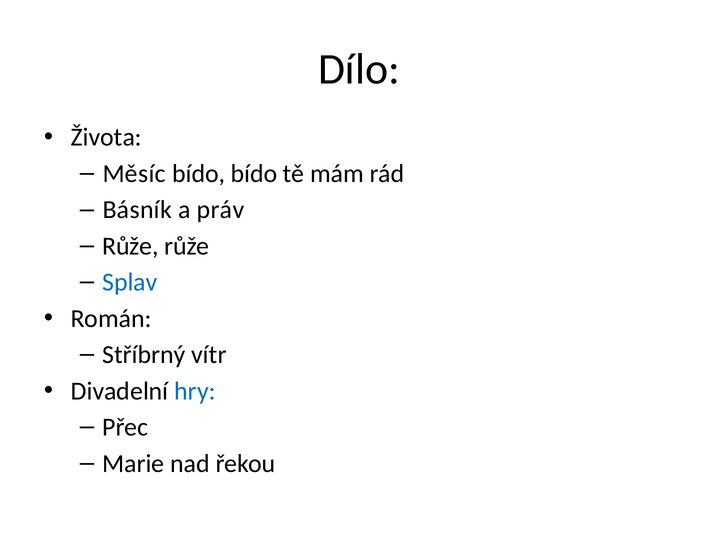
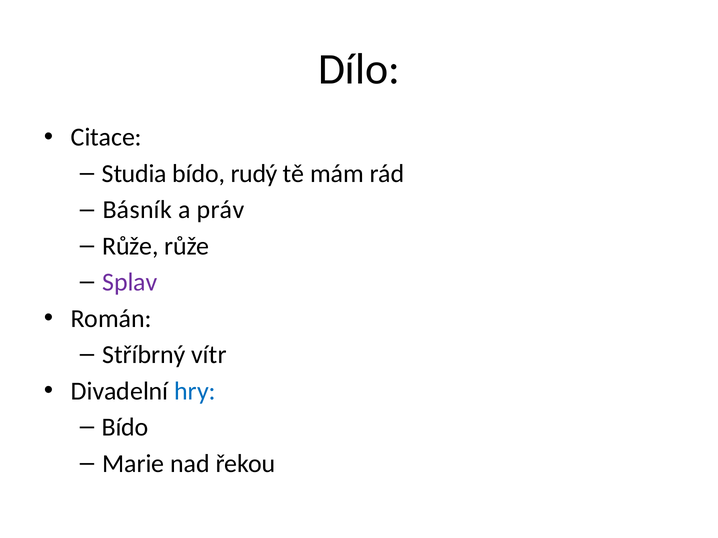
Života: Života -> Citace
Měsíc: Měsíc -> Studia
bído bído: bído -> rudý
Splav colour: blue -> purple
Přec at (125, 428): Přec -> Bído
